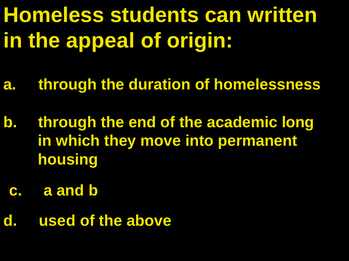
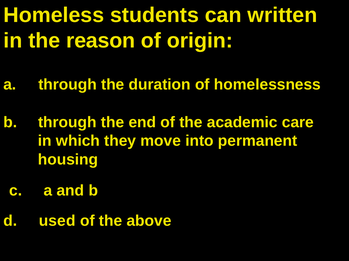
appeal: appeal -> reason
long: long -> care
